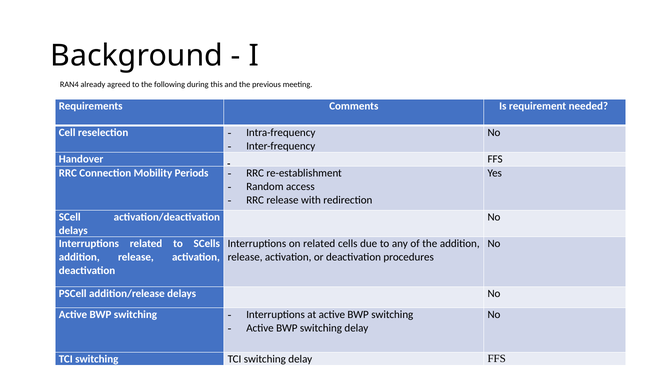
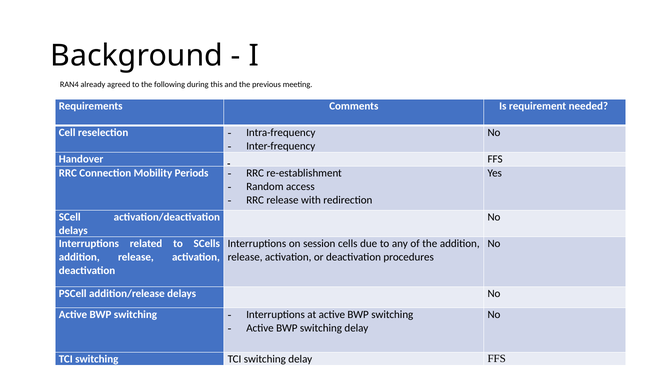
on related: related -> session
